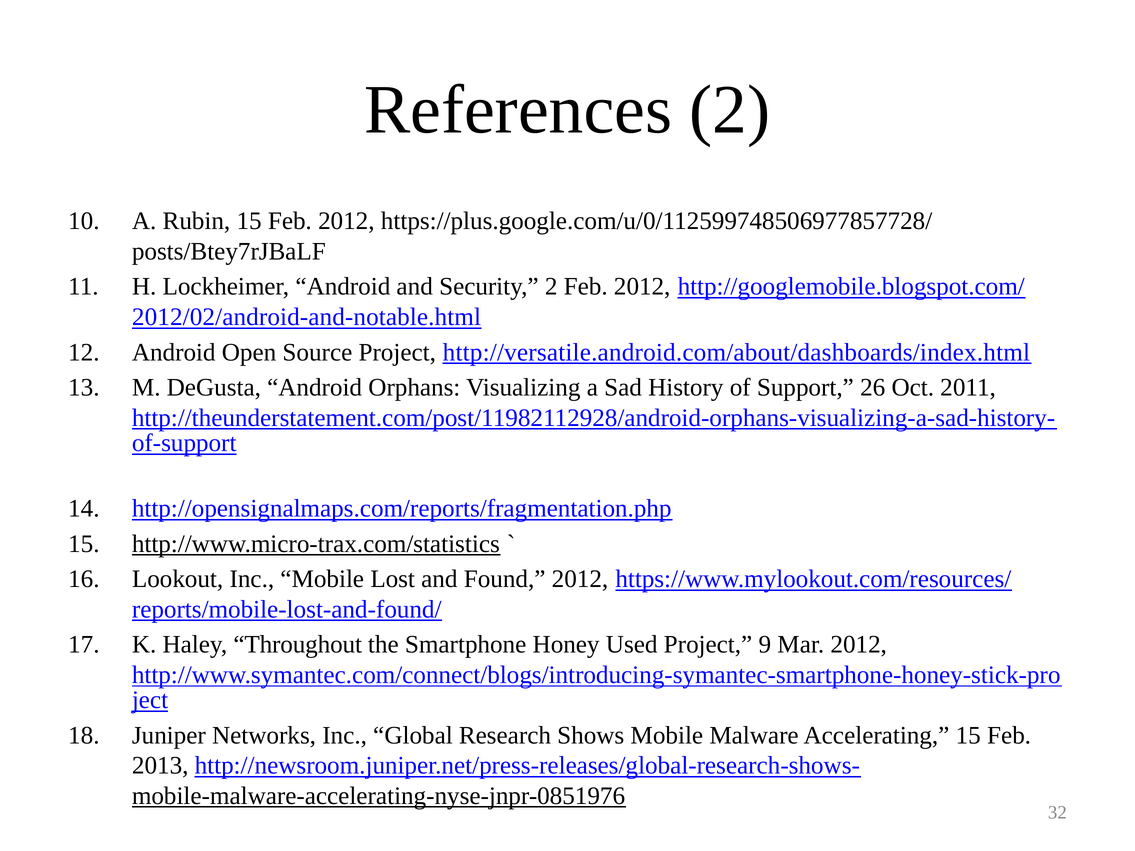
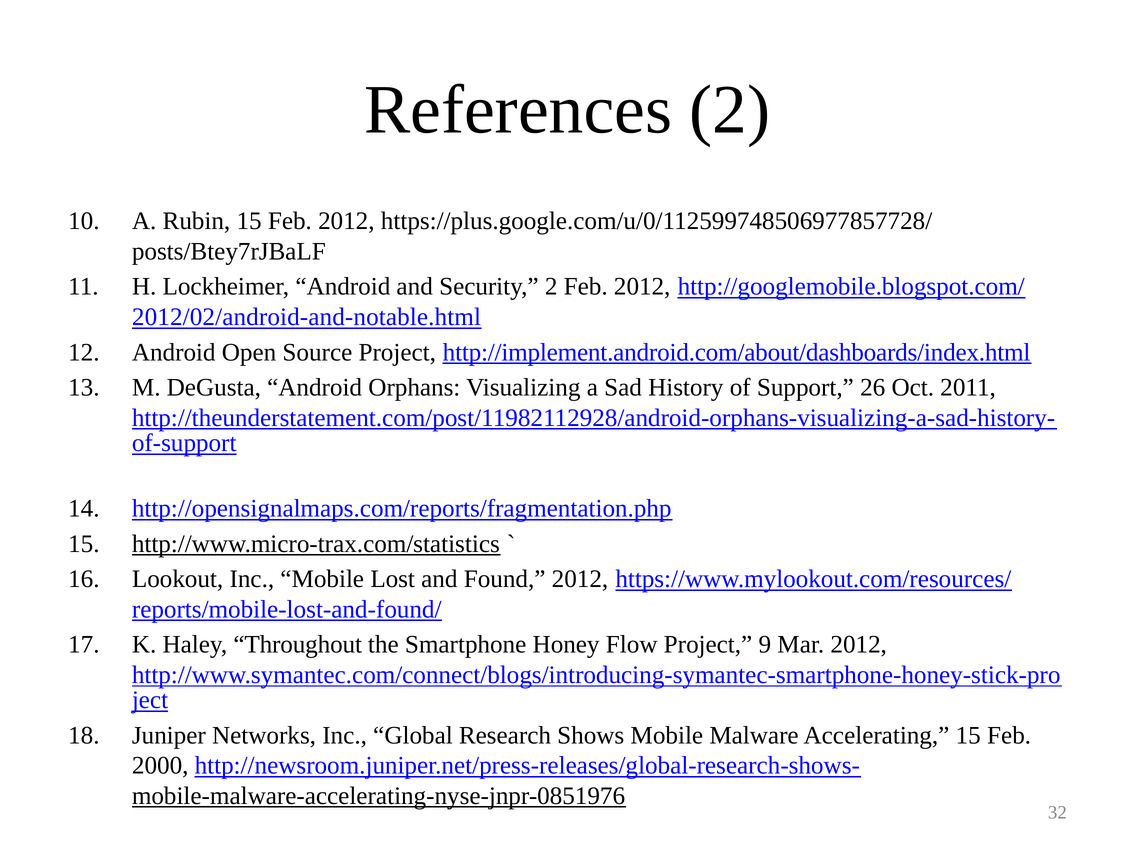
http://versatile.android.com/about/dashboards/index.html: http://versatile.android.com/about/dashboards/index.html -> http://implement.android.com/about/dashboards/index.html
Used: Used -> Flow
2013: 2013 -> 2000
